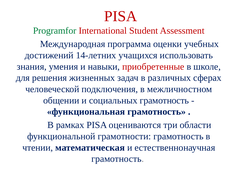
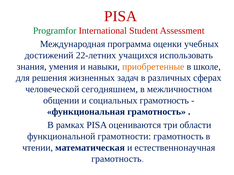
14-летних: 14-летних -> 22-летних
приобретенные colour: red -> orange
подключения: подключения -> сегодняшнем
